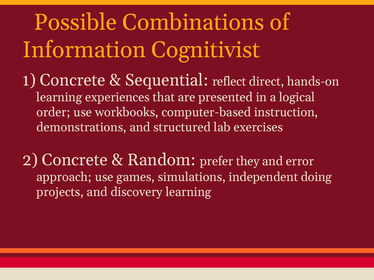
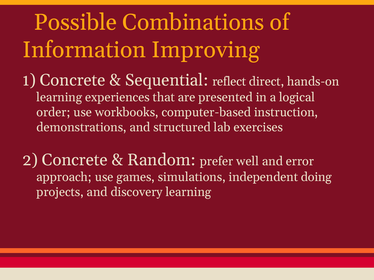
Cognitivist: Cognitivist -> Improving
they: they -> well
